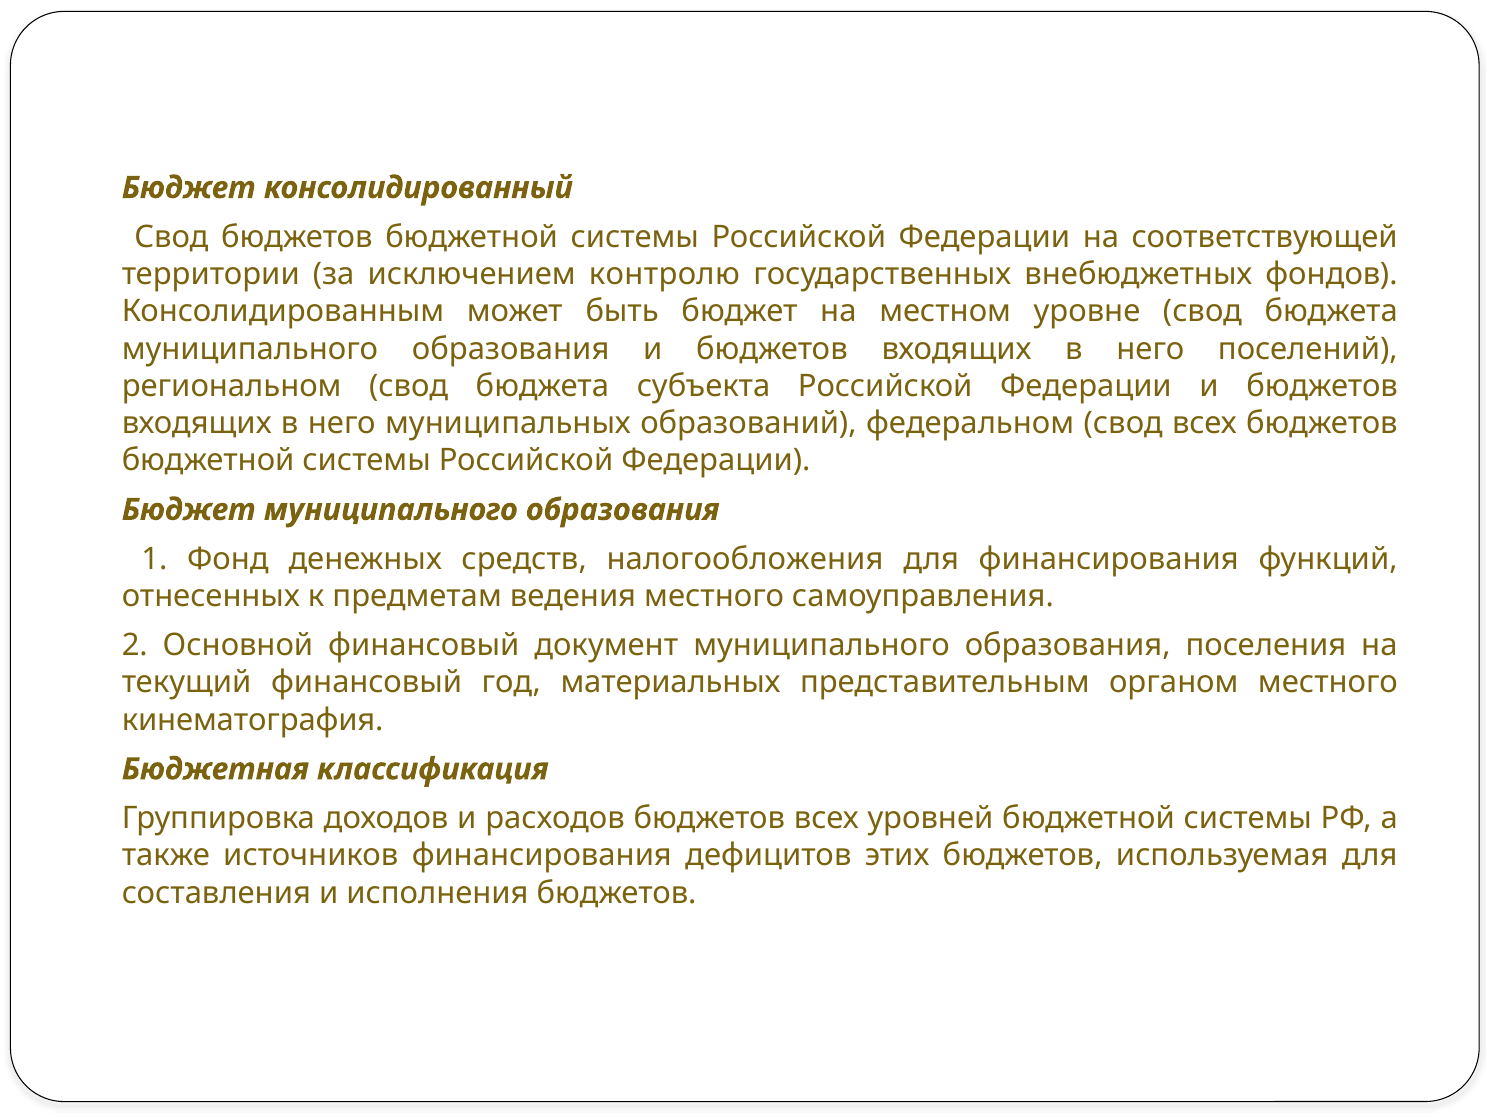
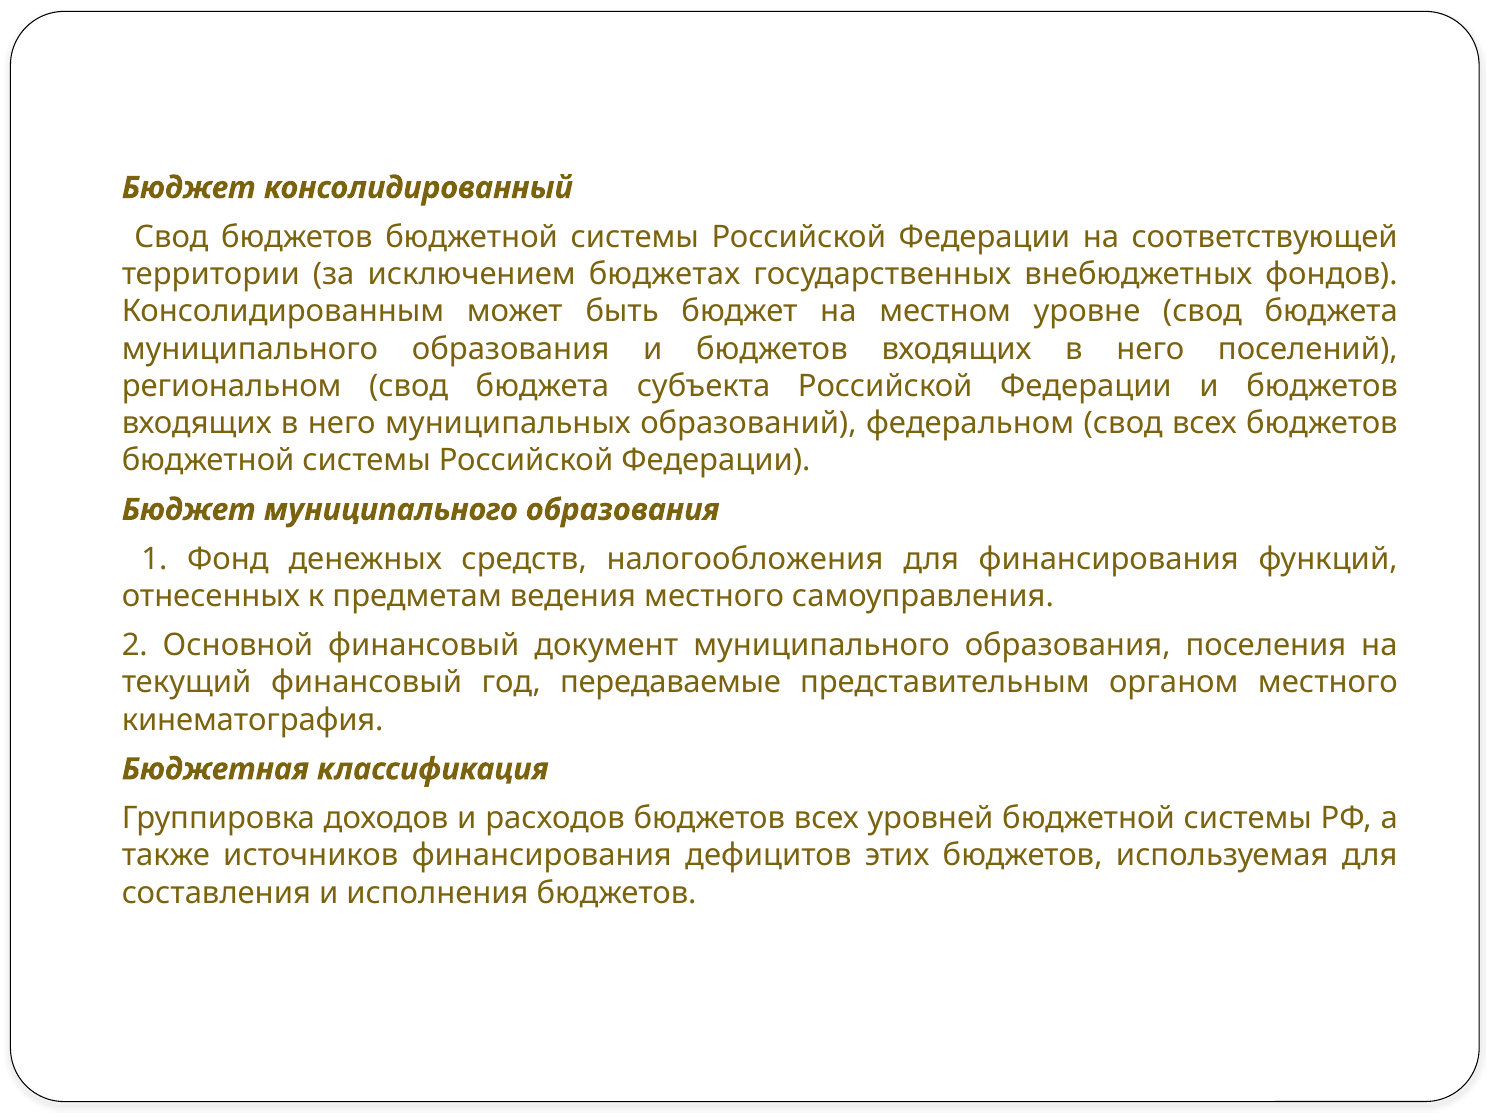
контролю: контролю -> бюджетах
материальных: материальных -> передаваемые
